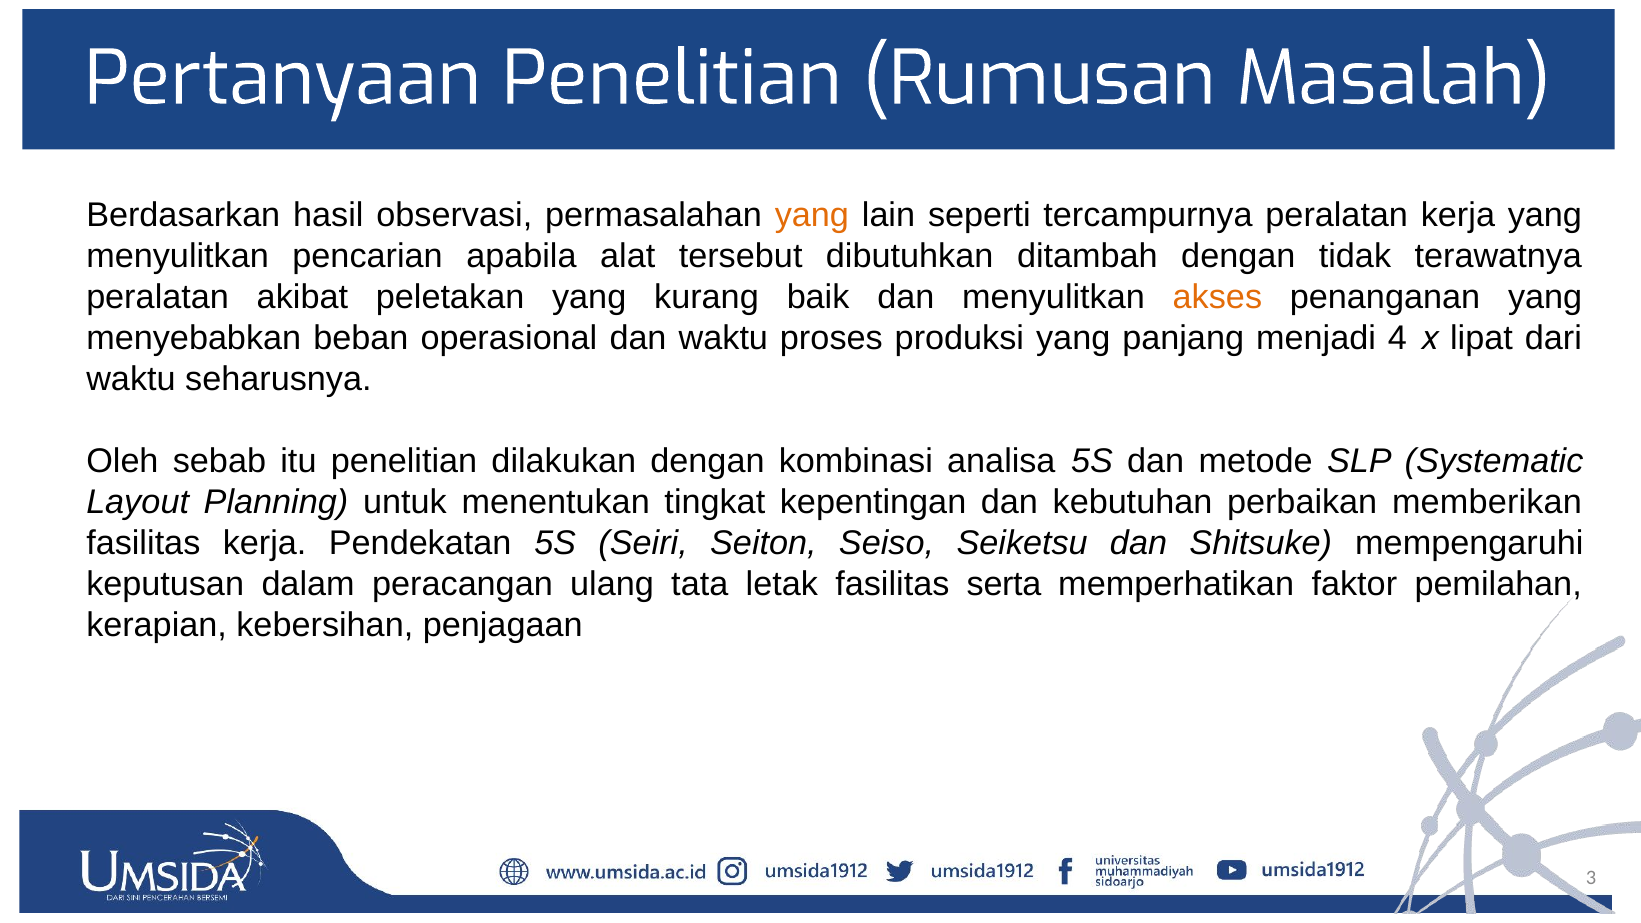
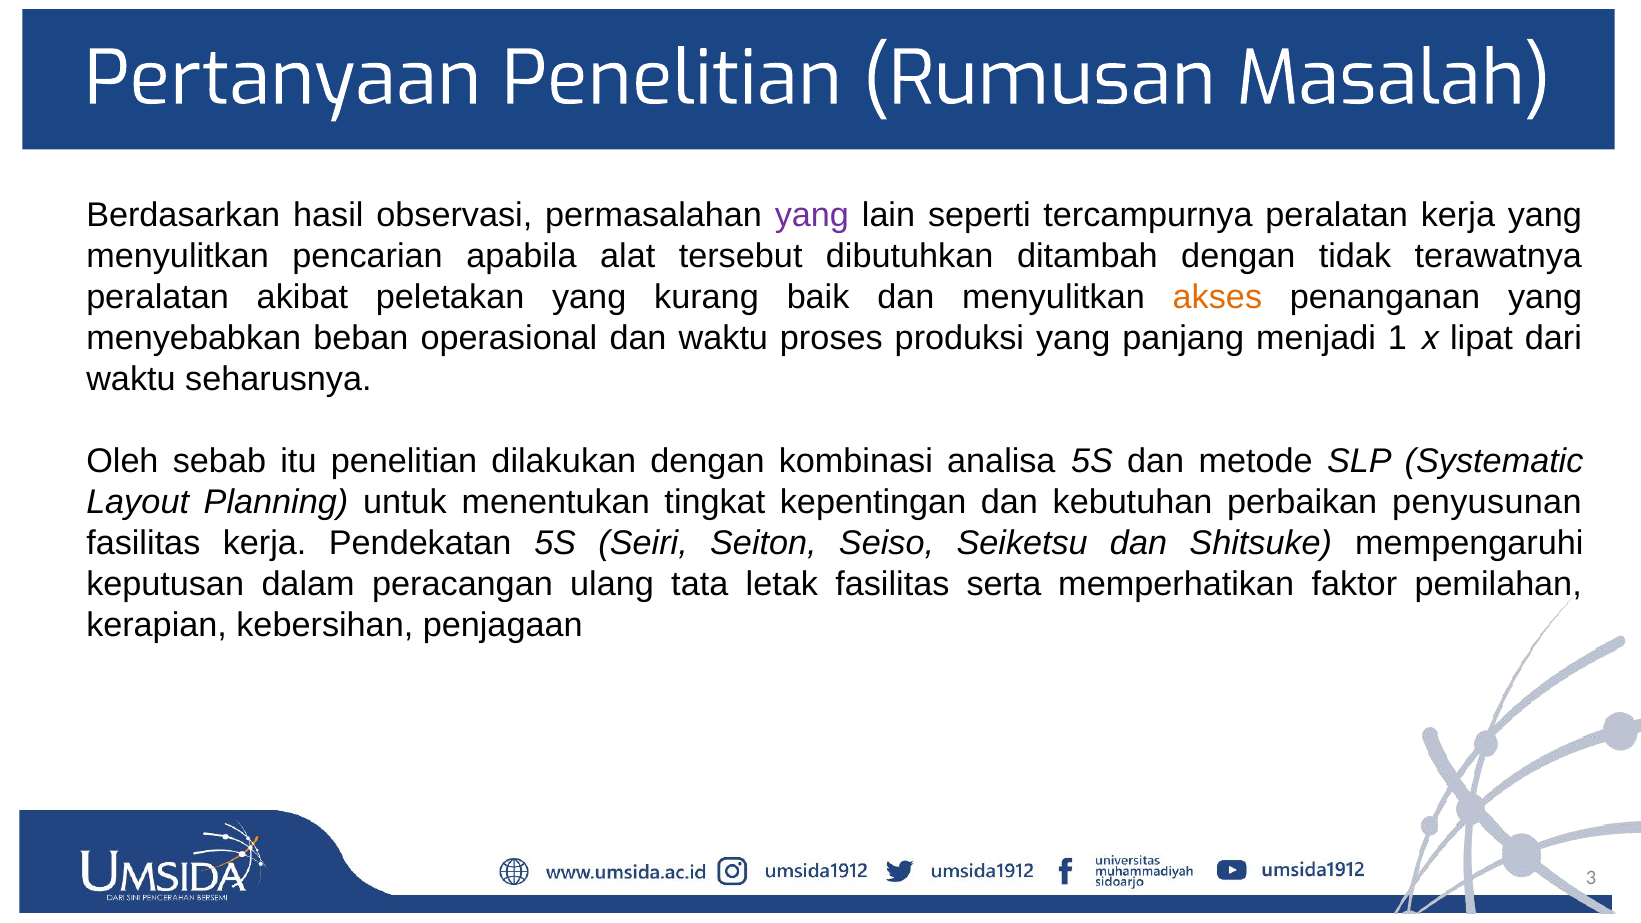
yang at (812, 215) colour: orange -> purple
4: 4 -> 1
memberikan: memberikan -> penyusunan
